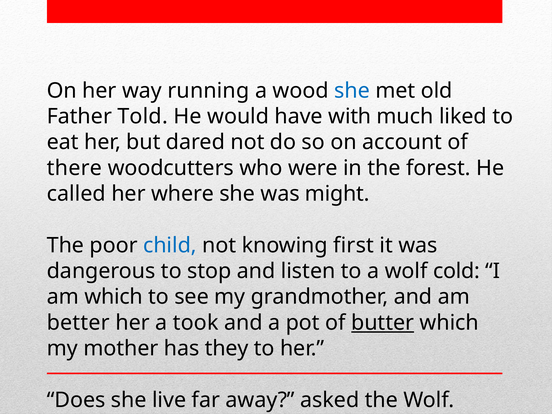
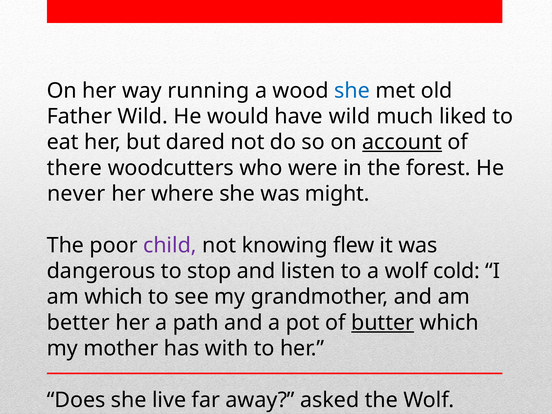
Father Told: Told -> Wild
have with: with -> wild
account underline: none -> present
called: called -> never
child colour: blue -> purple
first: first -> flew
took: took -> path
they: they -> with
